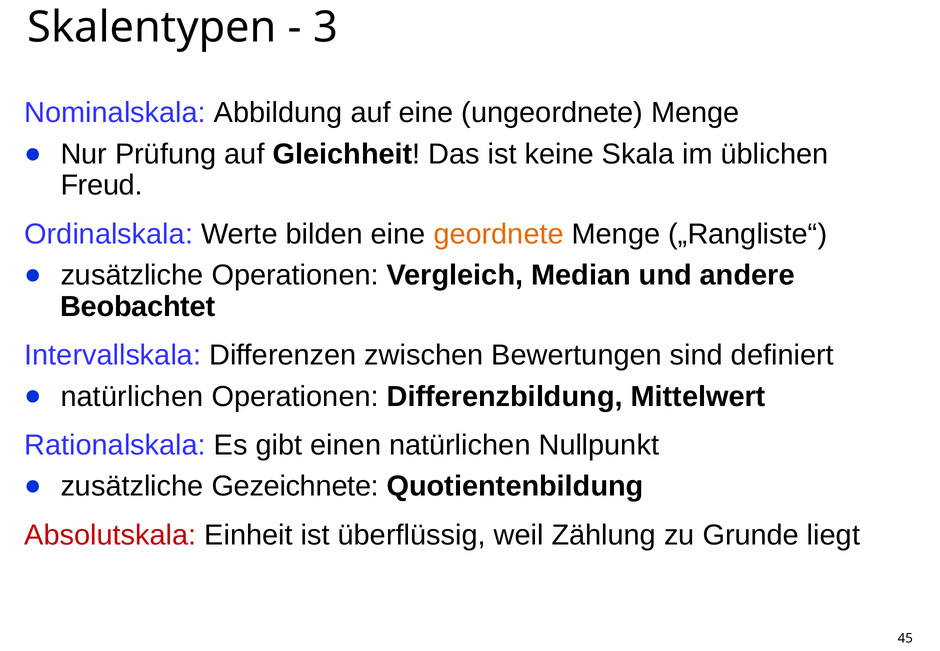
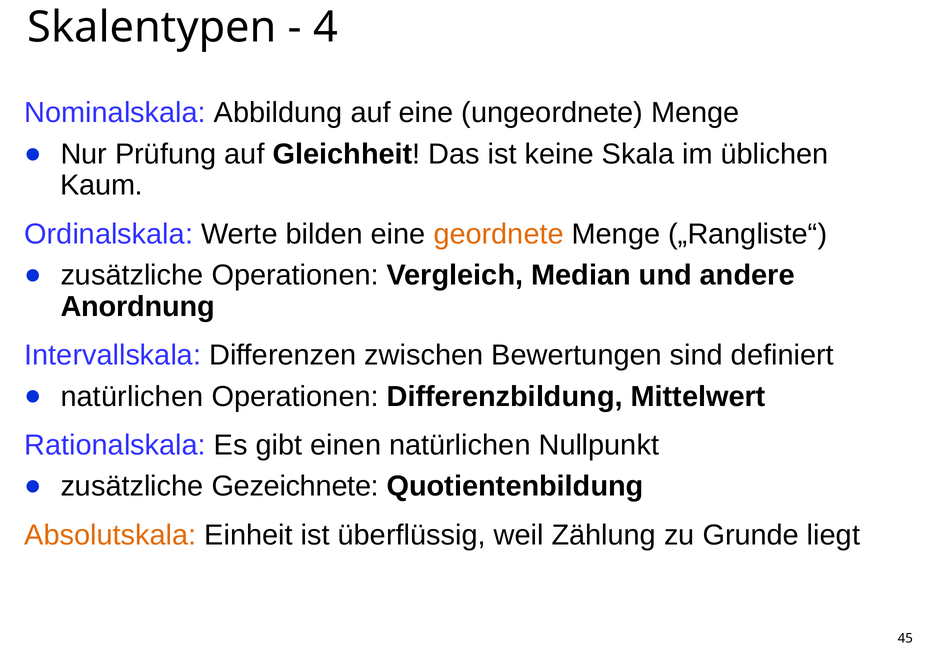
3: 3 -> 4
Freud: Freud -> Kaum
Beobachtet: Beobachtet -> Anordnung
Absolutskala colour: red -> orange
